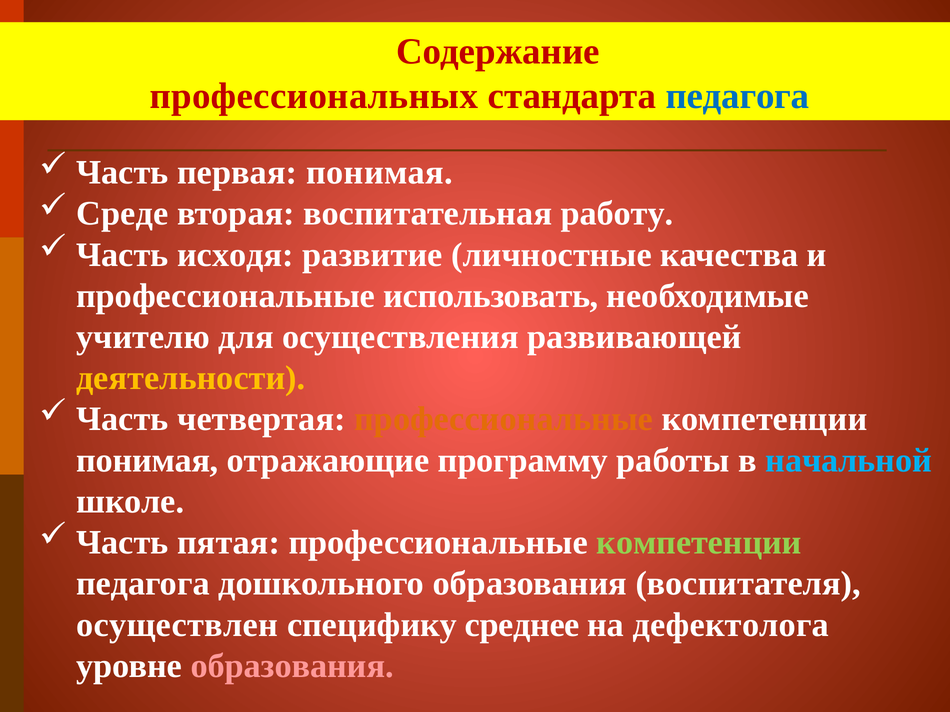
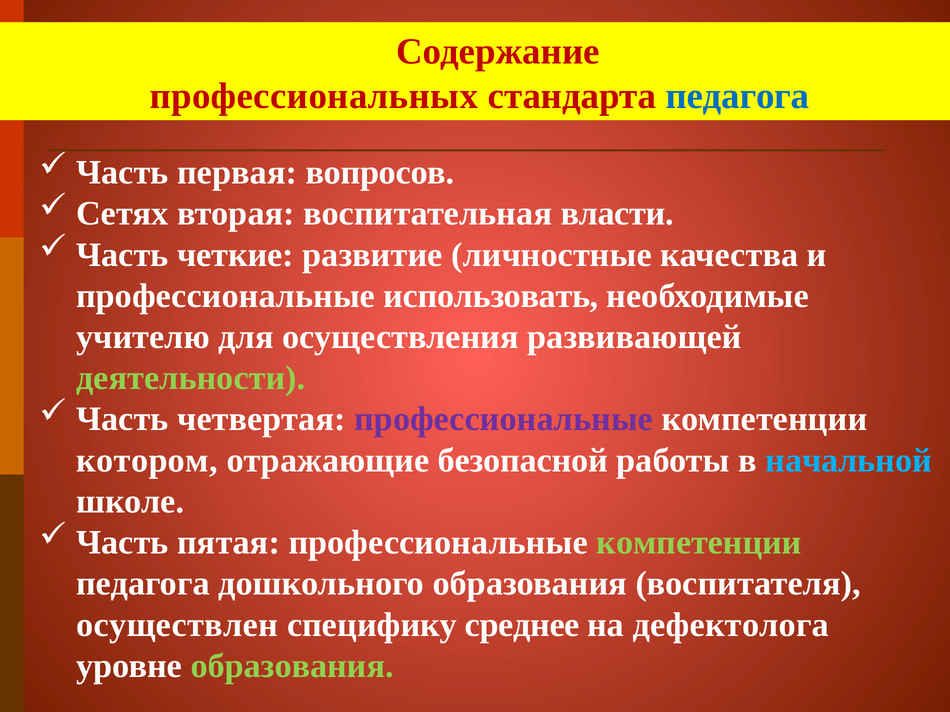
первая понимая: понимая -> вопросов
Среде: Среде -> Сетях
работу: работу -> власти
исходя: исходя -> четкие
деятельности colour: yellow -> light green
профессиональные at (504, 419) colour: orange -> purple
понимая at (147, 461): понимая -> котором
программу: программу -> безопасной
образования at (292, 666) colour: pink -> light green
